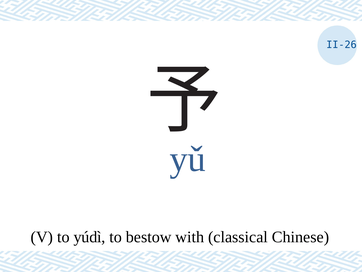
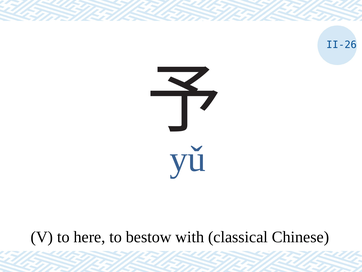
yúdì: yúdì -> here
